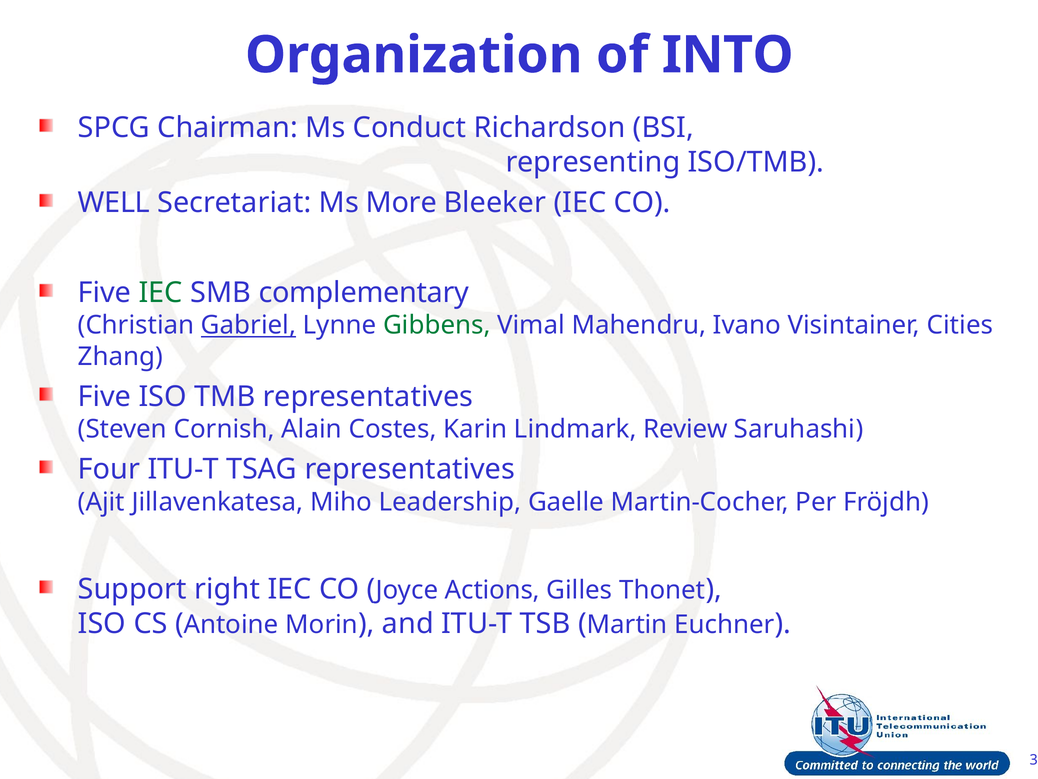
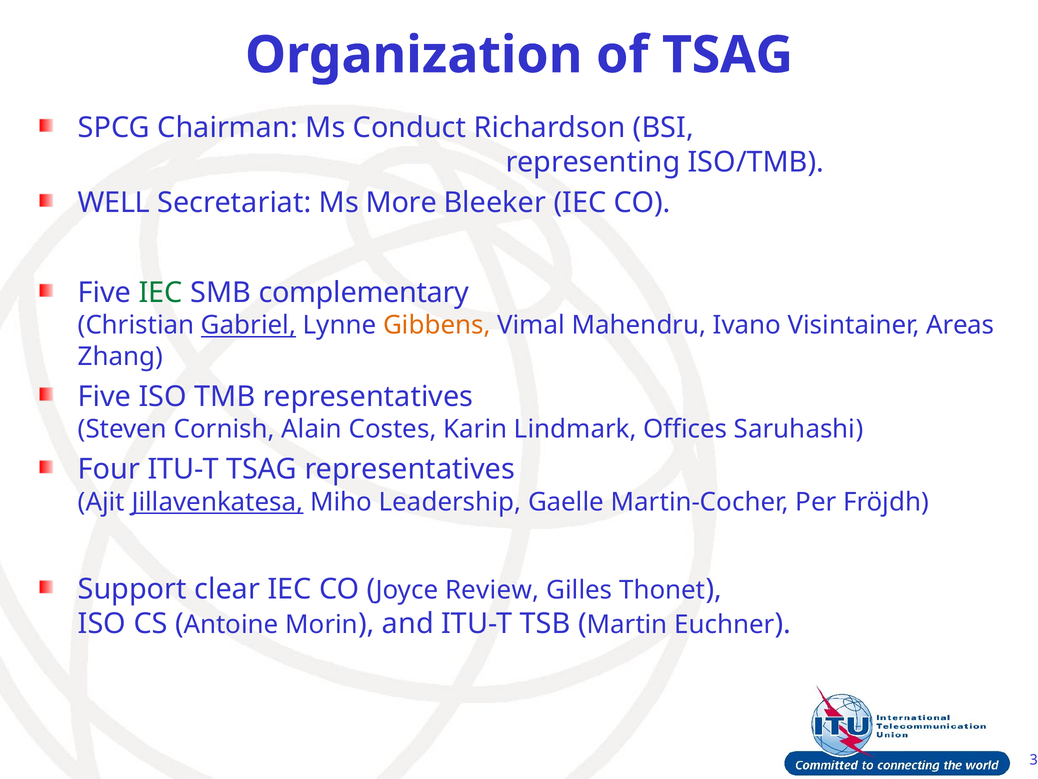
of INTO: INTO -> TSAG
Gibbens colour: green -> orange
Cities: Cities -> Areas
Review: Review -> Offices
Jillavenkatesa underline: none -> present
right: right -> clear
Actions: Actions -> Review
